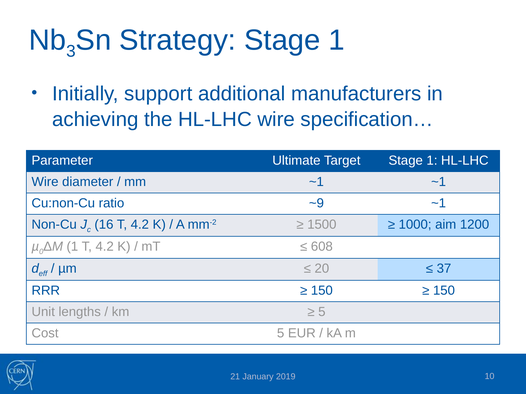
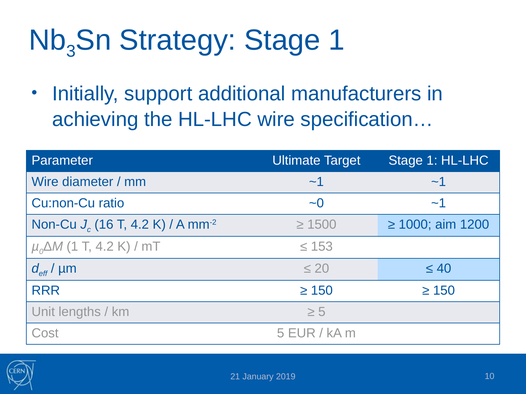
~9: ~9 -> ~0
608: 608 -> 153
37: 37 -> 40
